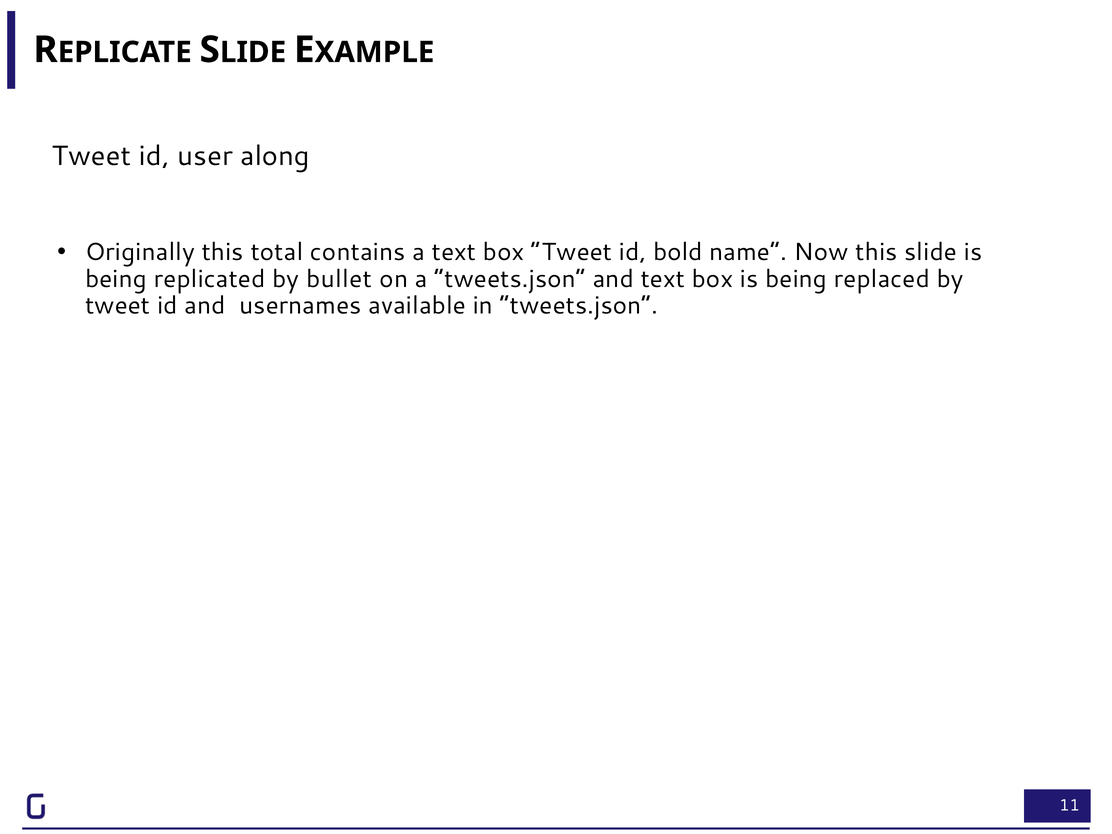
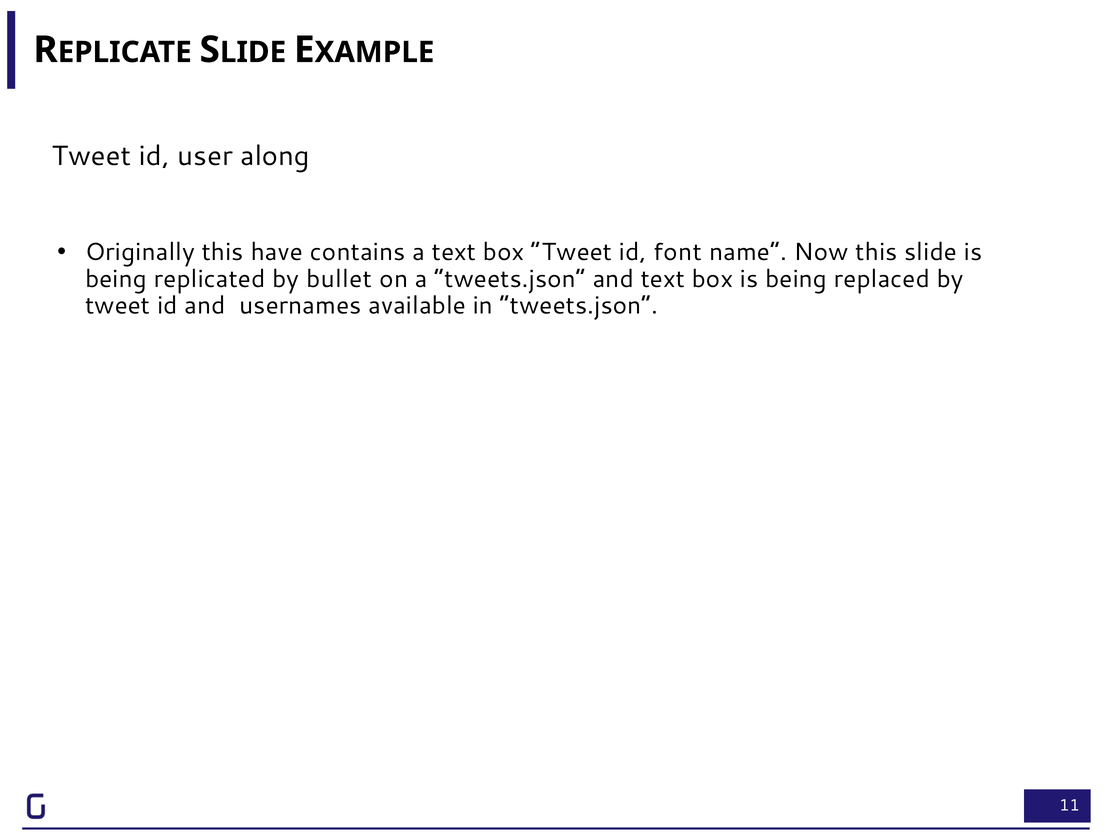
total: total -> have
bold: bold -> font
